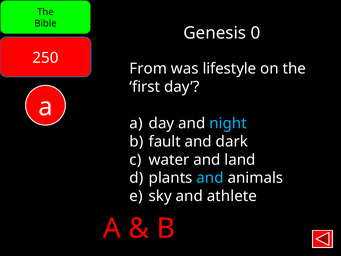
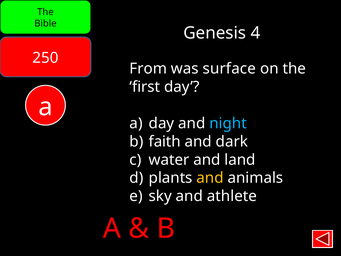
0: 0 -> 4
lifestyle: lifestyle -> surface
fault: fault -> faith
and at (210, 178) colour: light blue -> yellow
